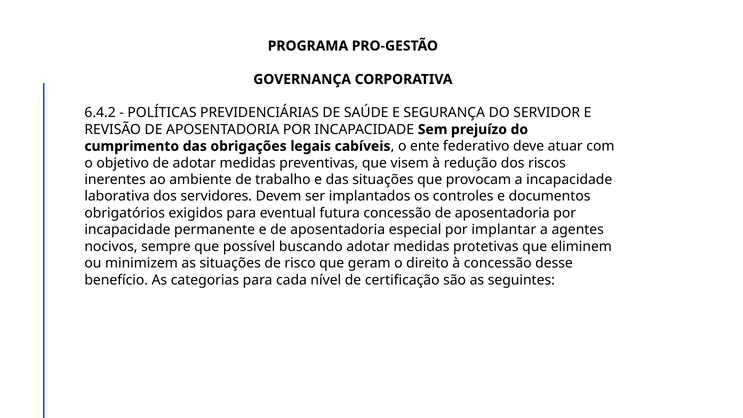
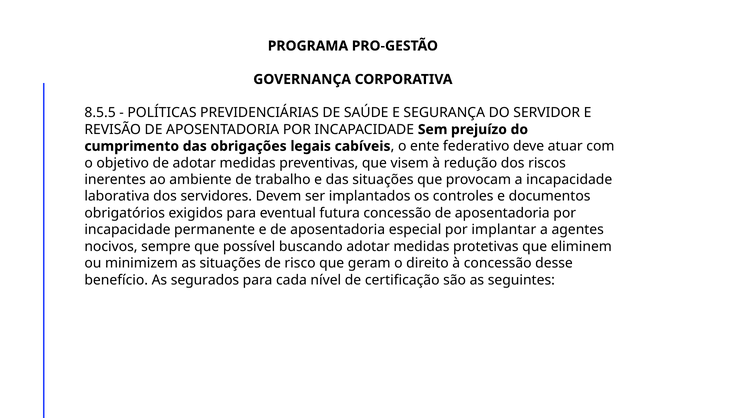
6.4.2: 6.4.2 -> 8.5.5
categorias: categorias -> segurados
